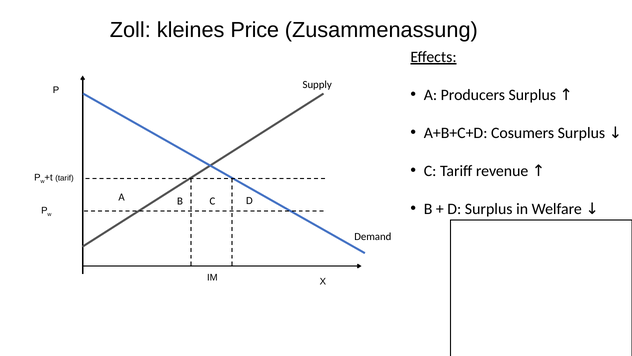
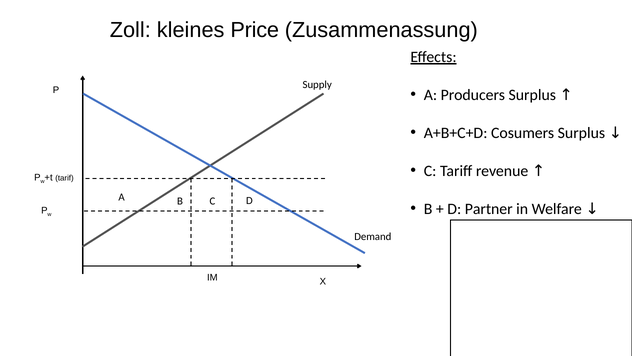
D Surplus: Surplus -> Partner
